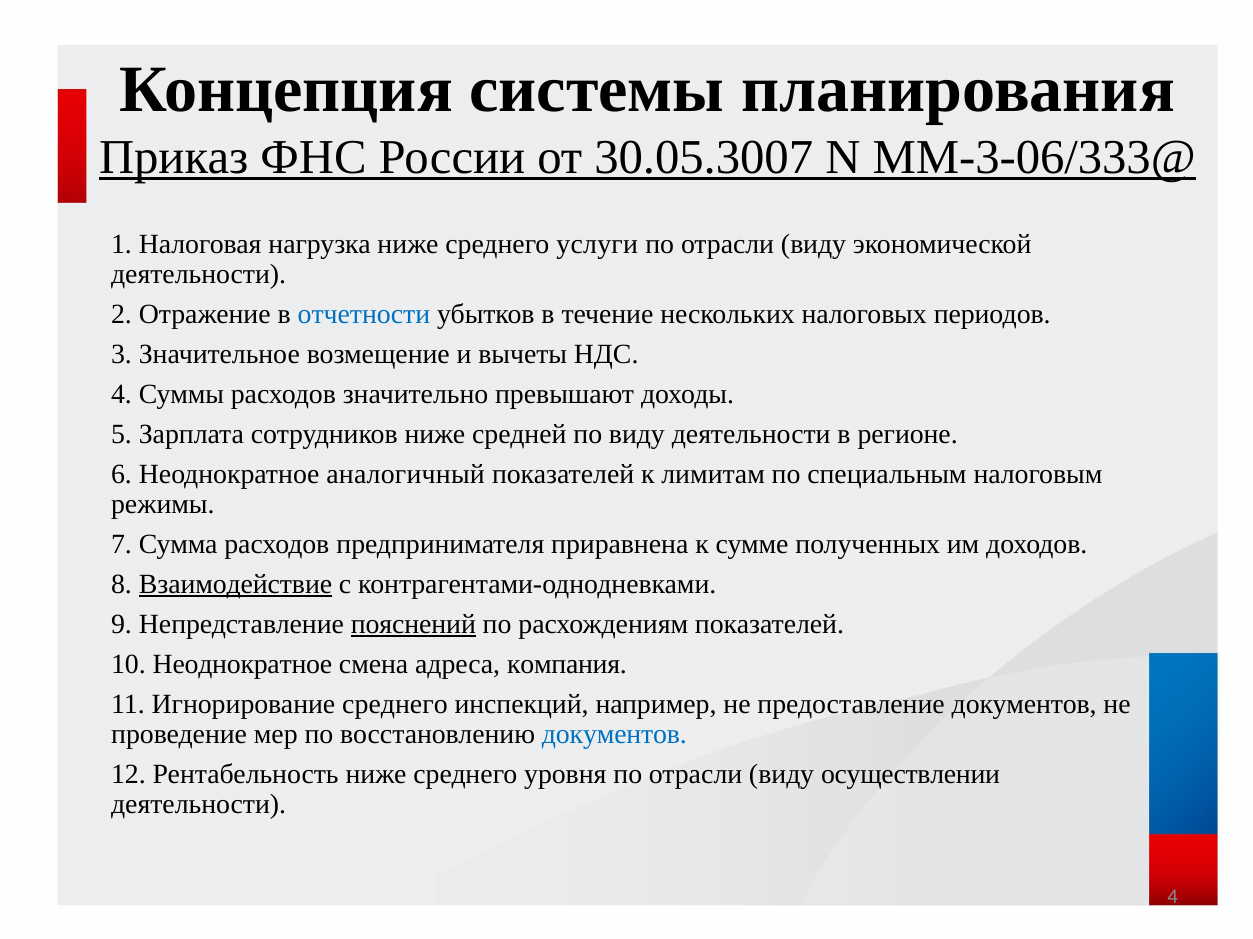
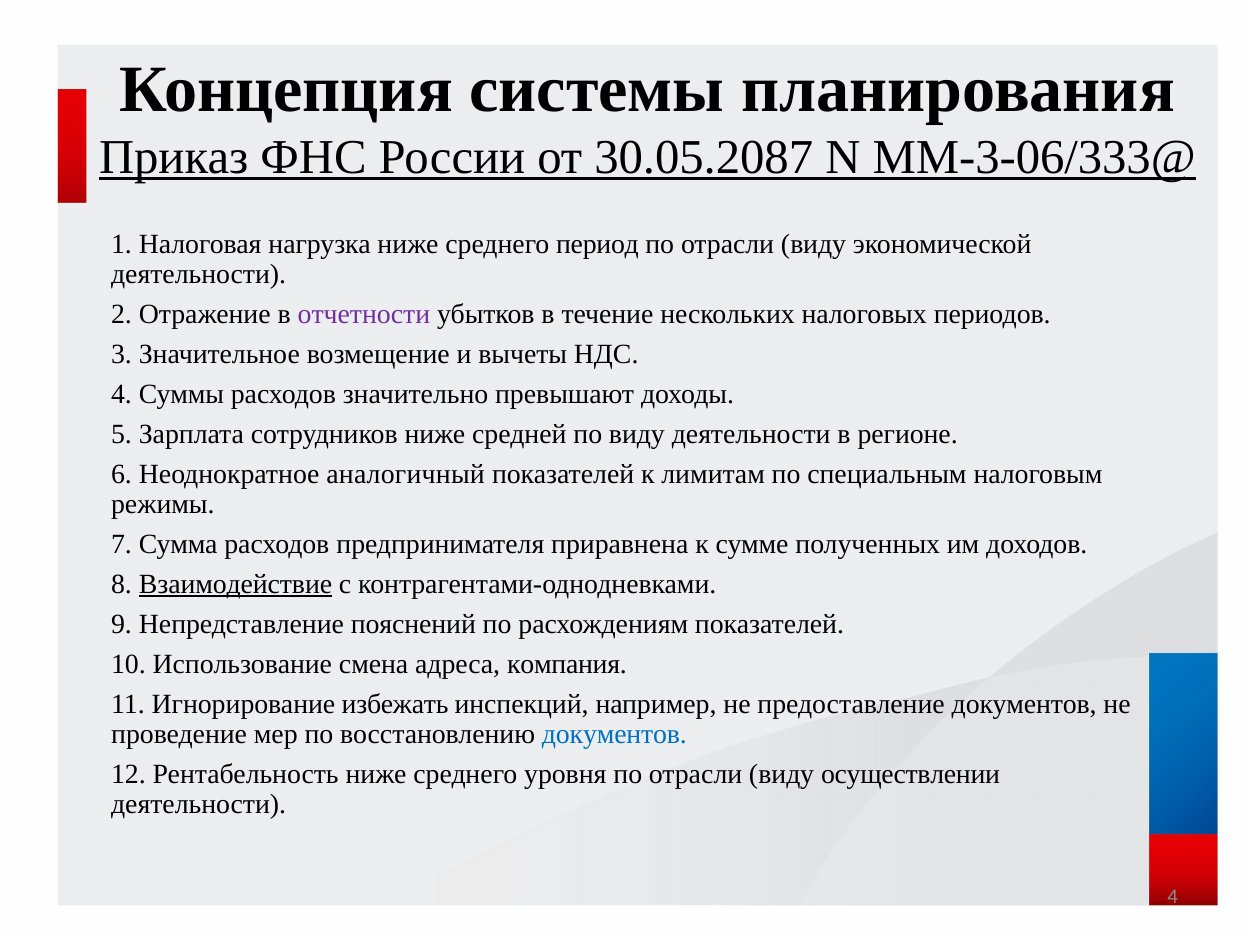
30.05.3007: 30.05.3007 -> 30.05.2087
услуги: услуги -> период
отчетности colour: blue -> purple
пояснений underline: present -> none
10 Неоднократное: Неоднократное -> Использование
Игнорирование среднего: среднего -> избежать
